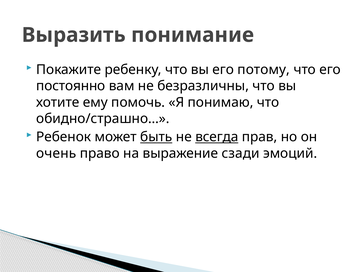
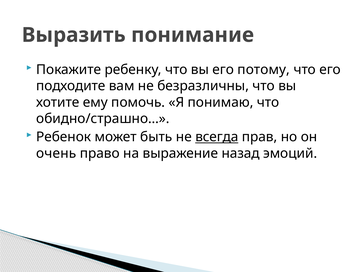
постоянно: постоянно -> подходите
быть underline: present -> none
сзади: сзади -> назад
